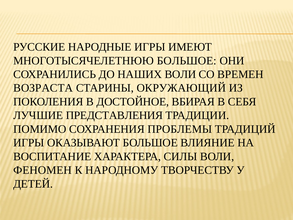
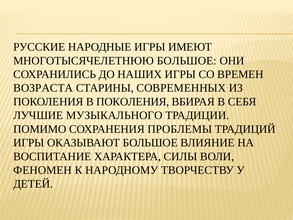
НАШИХ ВОЛИ: ВОЛИ -> ИГРЫ
ОКРУЖАЮЩИЙ: ОКРУЖАЮЩИЙ -> СОВРЕМЕННЫХ
В ДОСТОЙНОЕ: ДОСТОЙНОЕ -> ПОКОЛЕНИЯ
ПРЕДСТАВЛЕНИЯ: ПРЕДСТАВЛЕНИЯ -> МУЗЫКАЛЬНОГО
